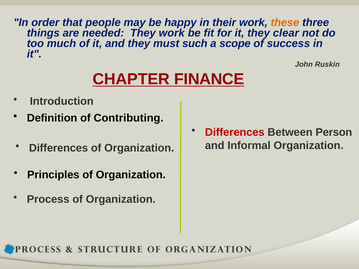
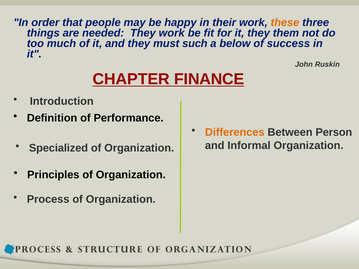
clear: clear -> them
scope: scope -> below
Contributing: Contributing -> Performance
Differences at (235, 132) colour: red -> orange
Differences at (58, 148): Differences -> Specialized
